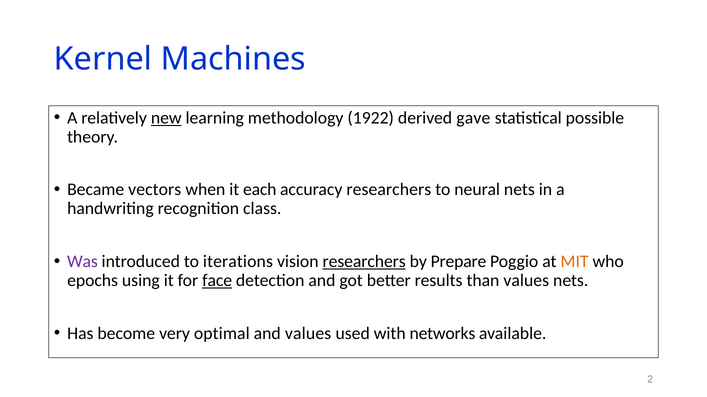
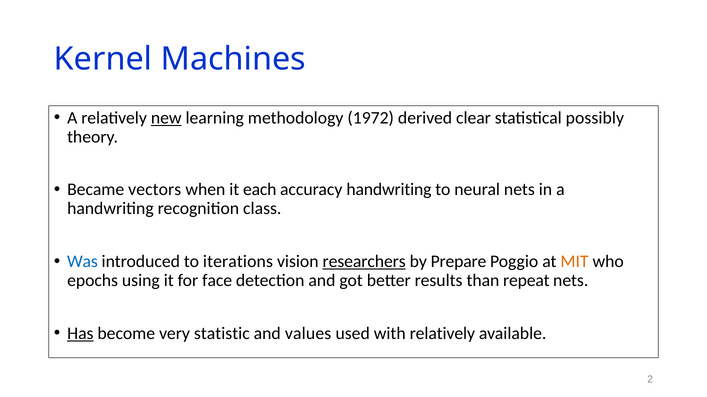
1922: 1922 -> 1972
gave: gave -> clear
possible: possible -> possibly
accuracy researchers: researchers -> handwriting
Was colour: purple -> blue
face underline: present -> none
than values: values -> repeat
Has underline: none -> present
optimal: optimal -> statistic
with networks: networks -> relatively
